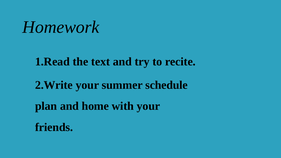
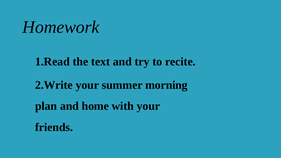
schedule: schedule -> morning
